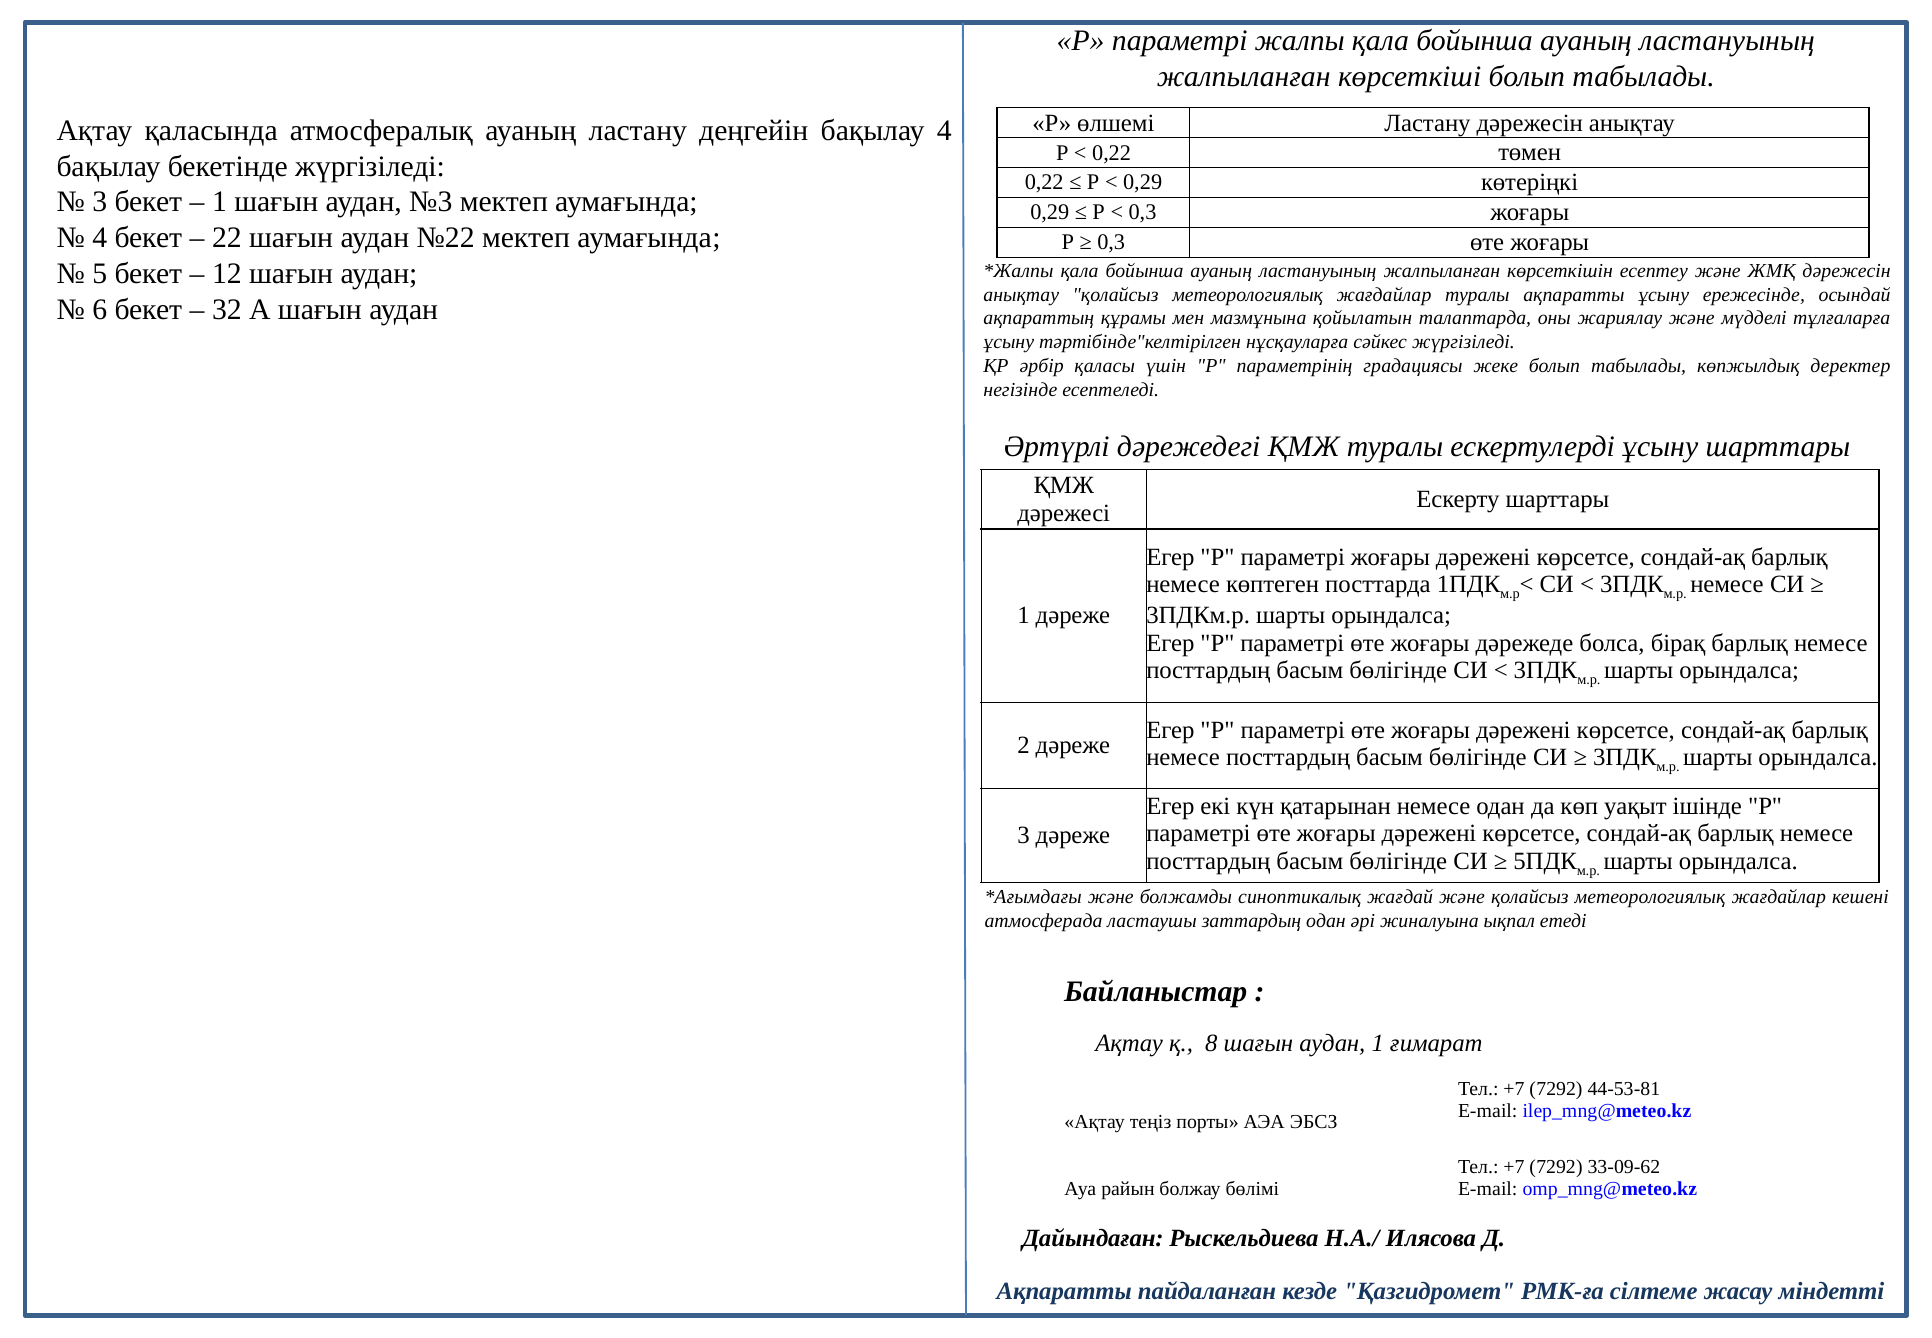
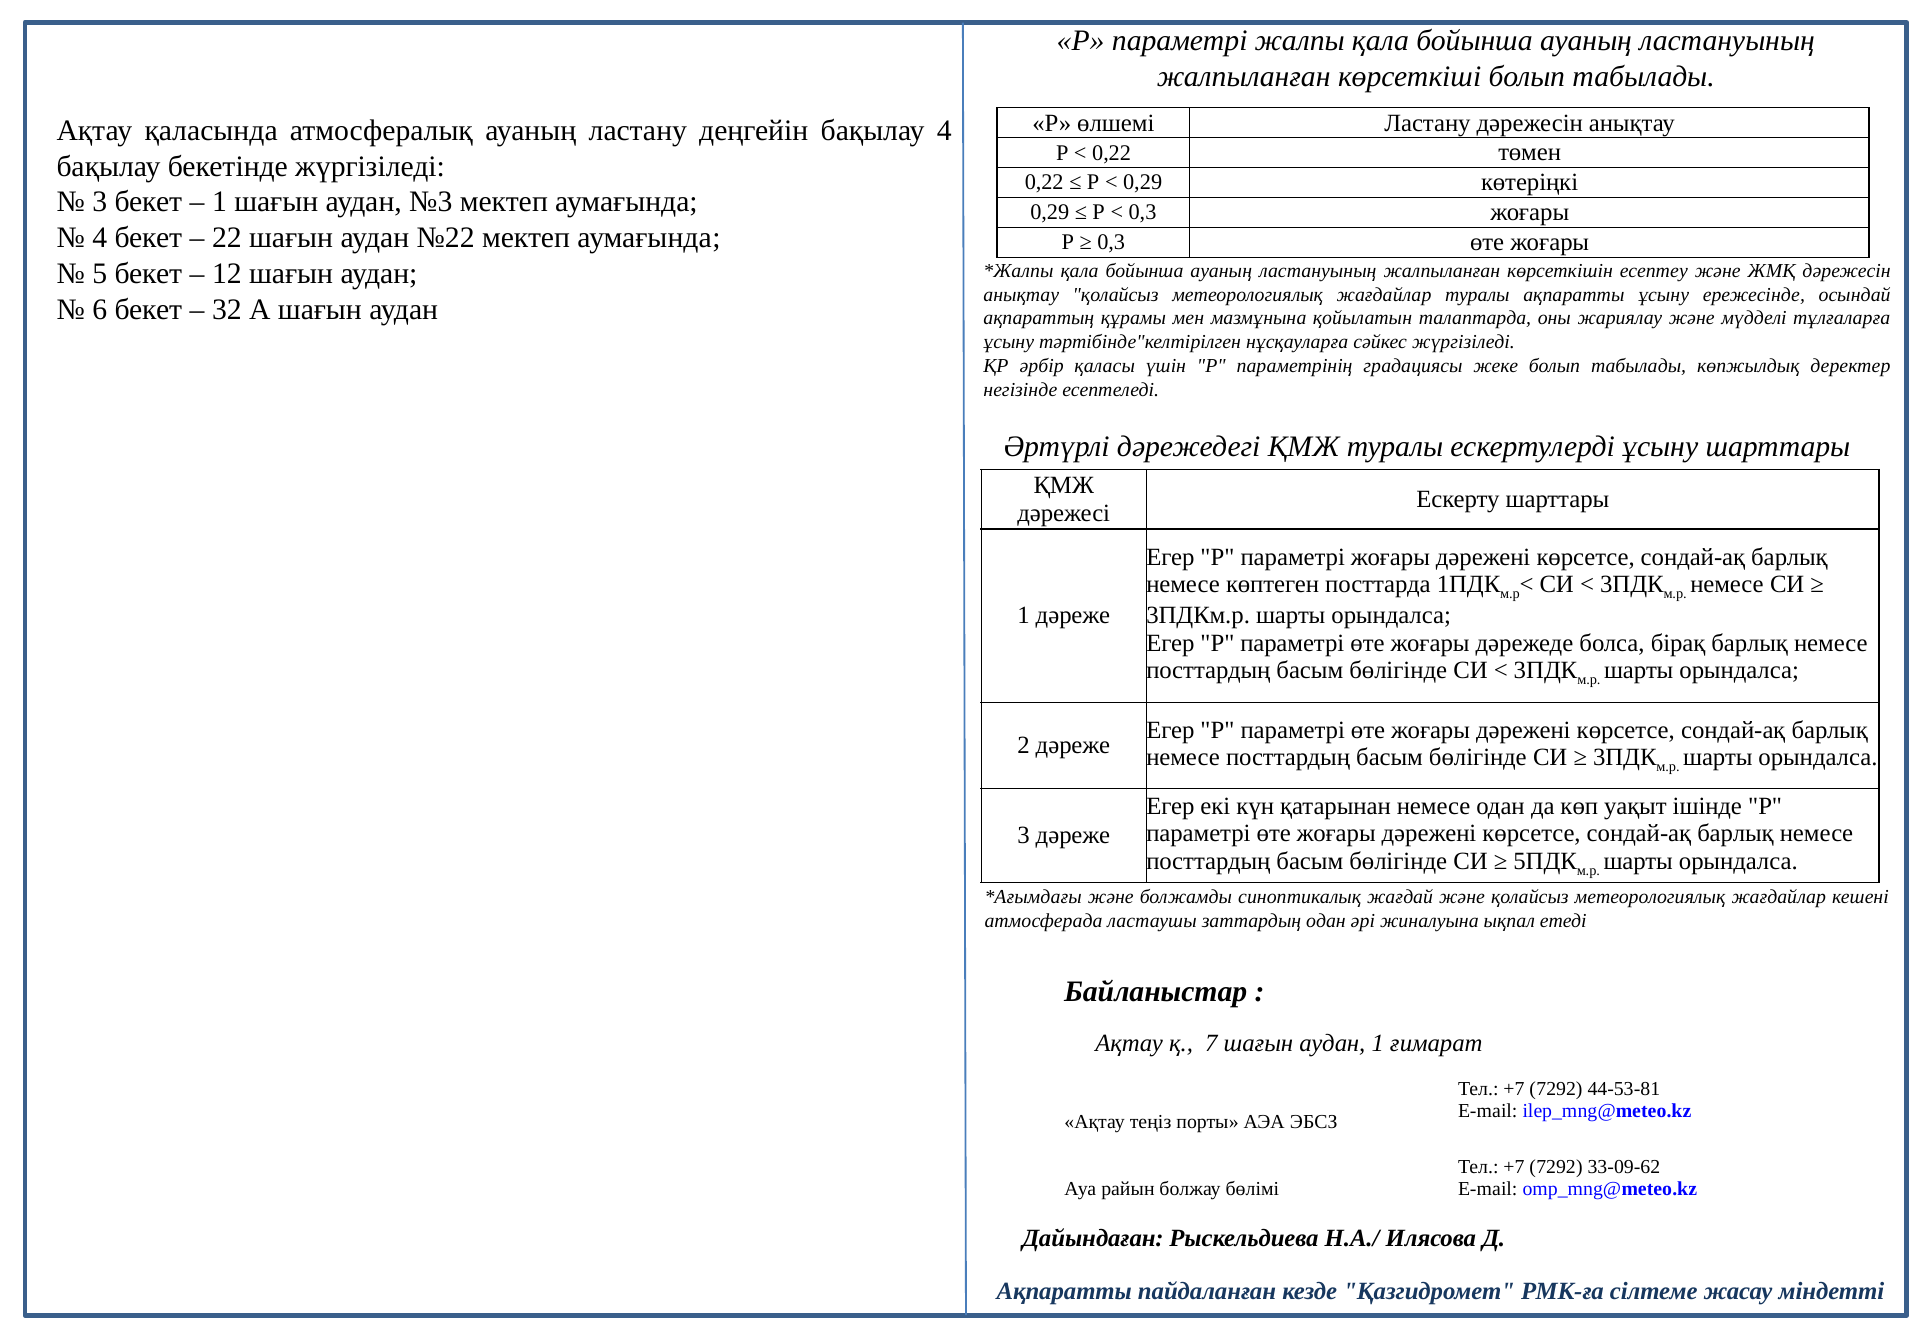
8: 8 -> 7
